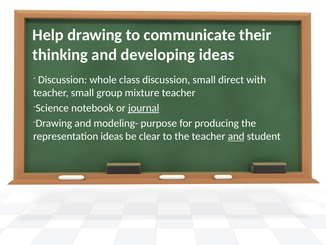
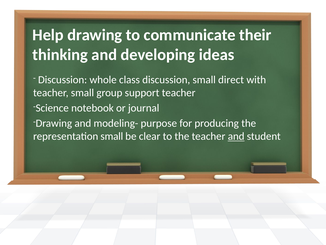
mixture: mixture -> support
journal underline: present -> none
representation ideas: ideas -> small
